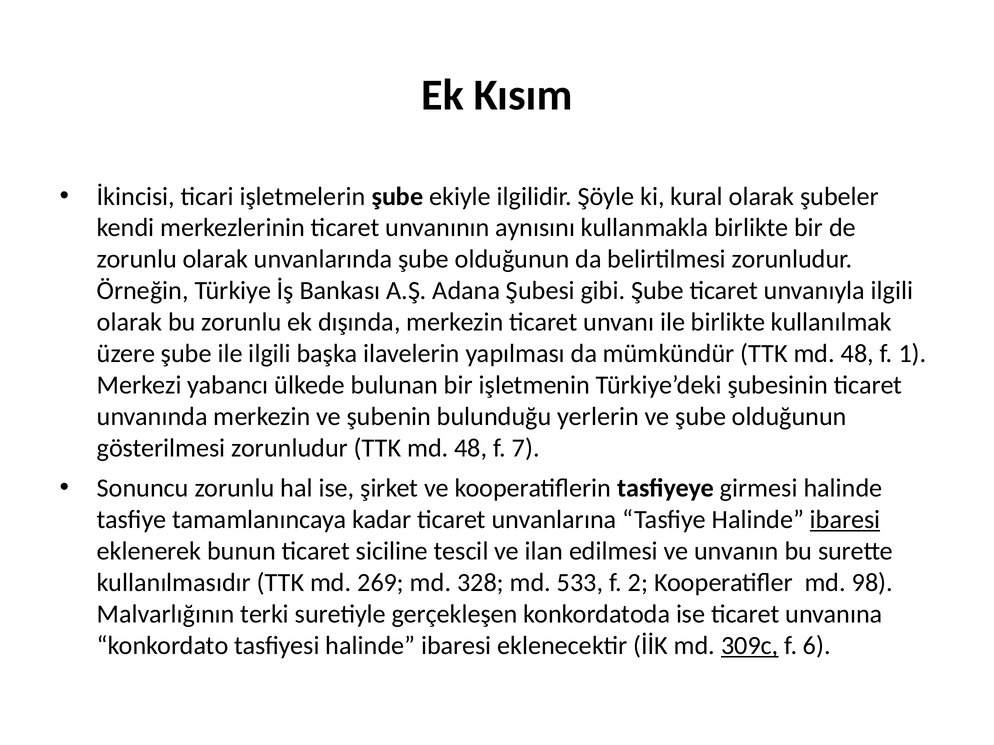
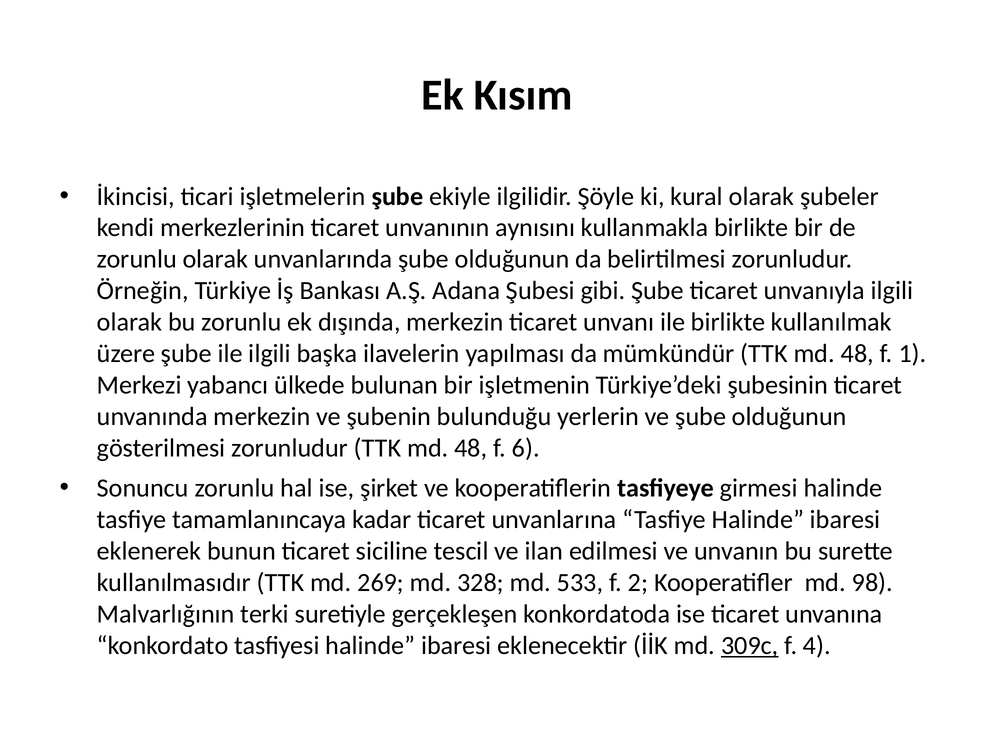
7: 7 -> 6
ibaresi at (845, 520) underline: present -> none
6: 6 -> 4
